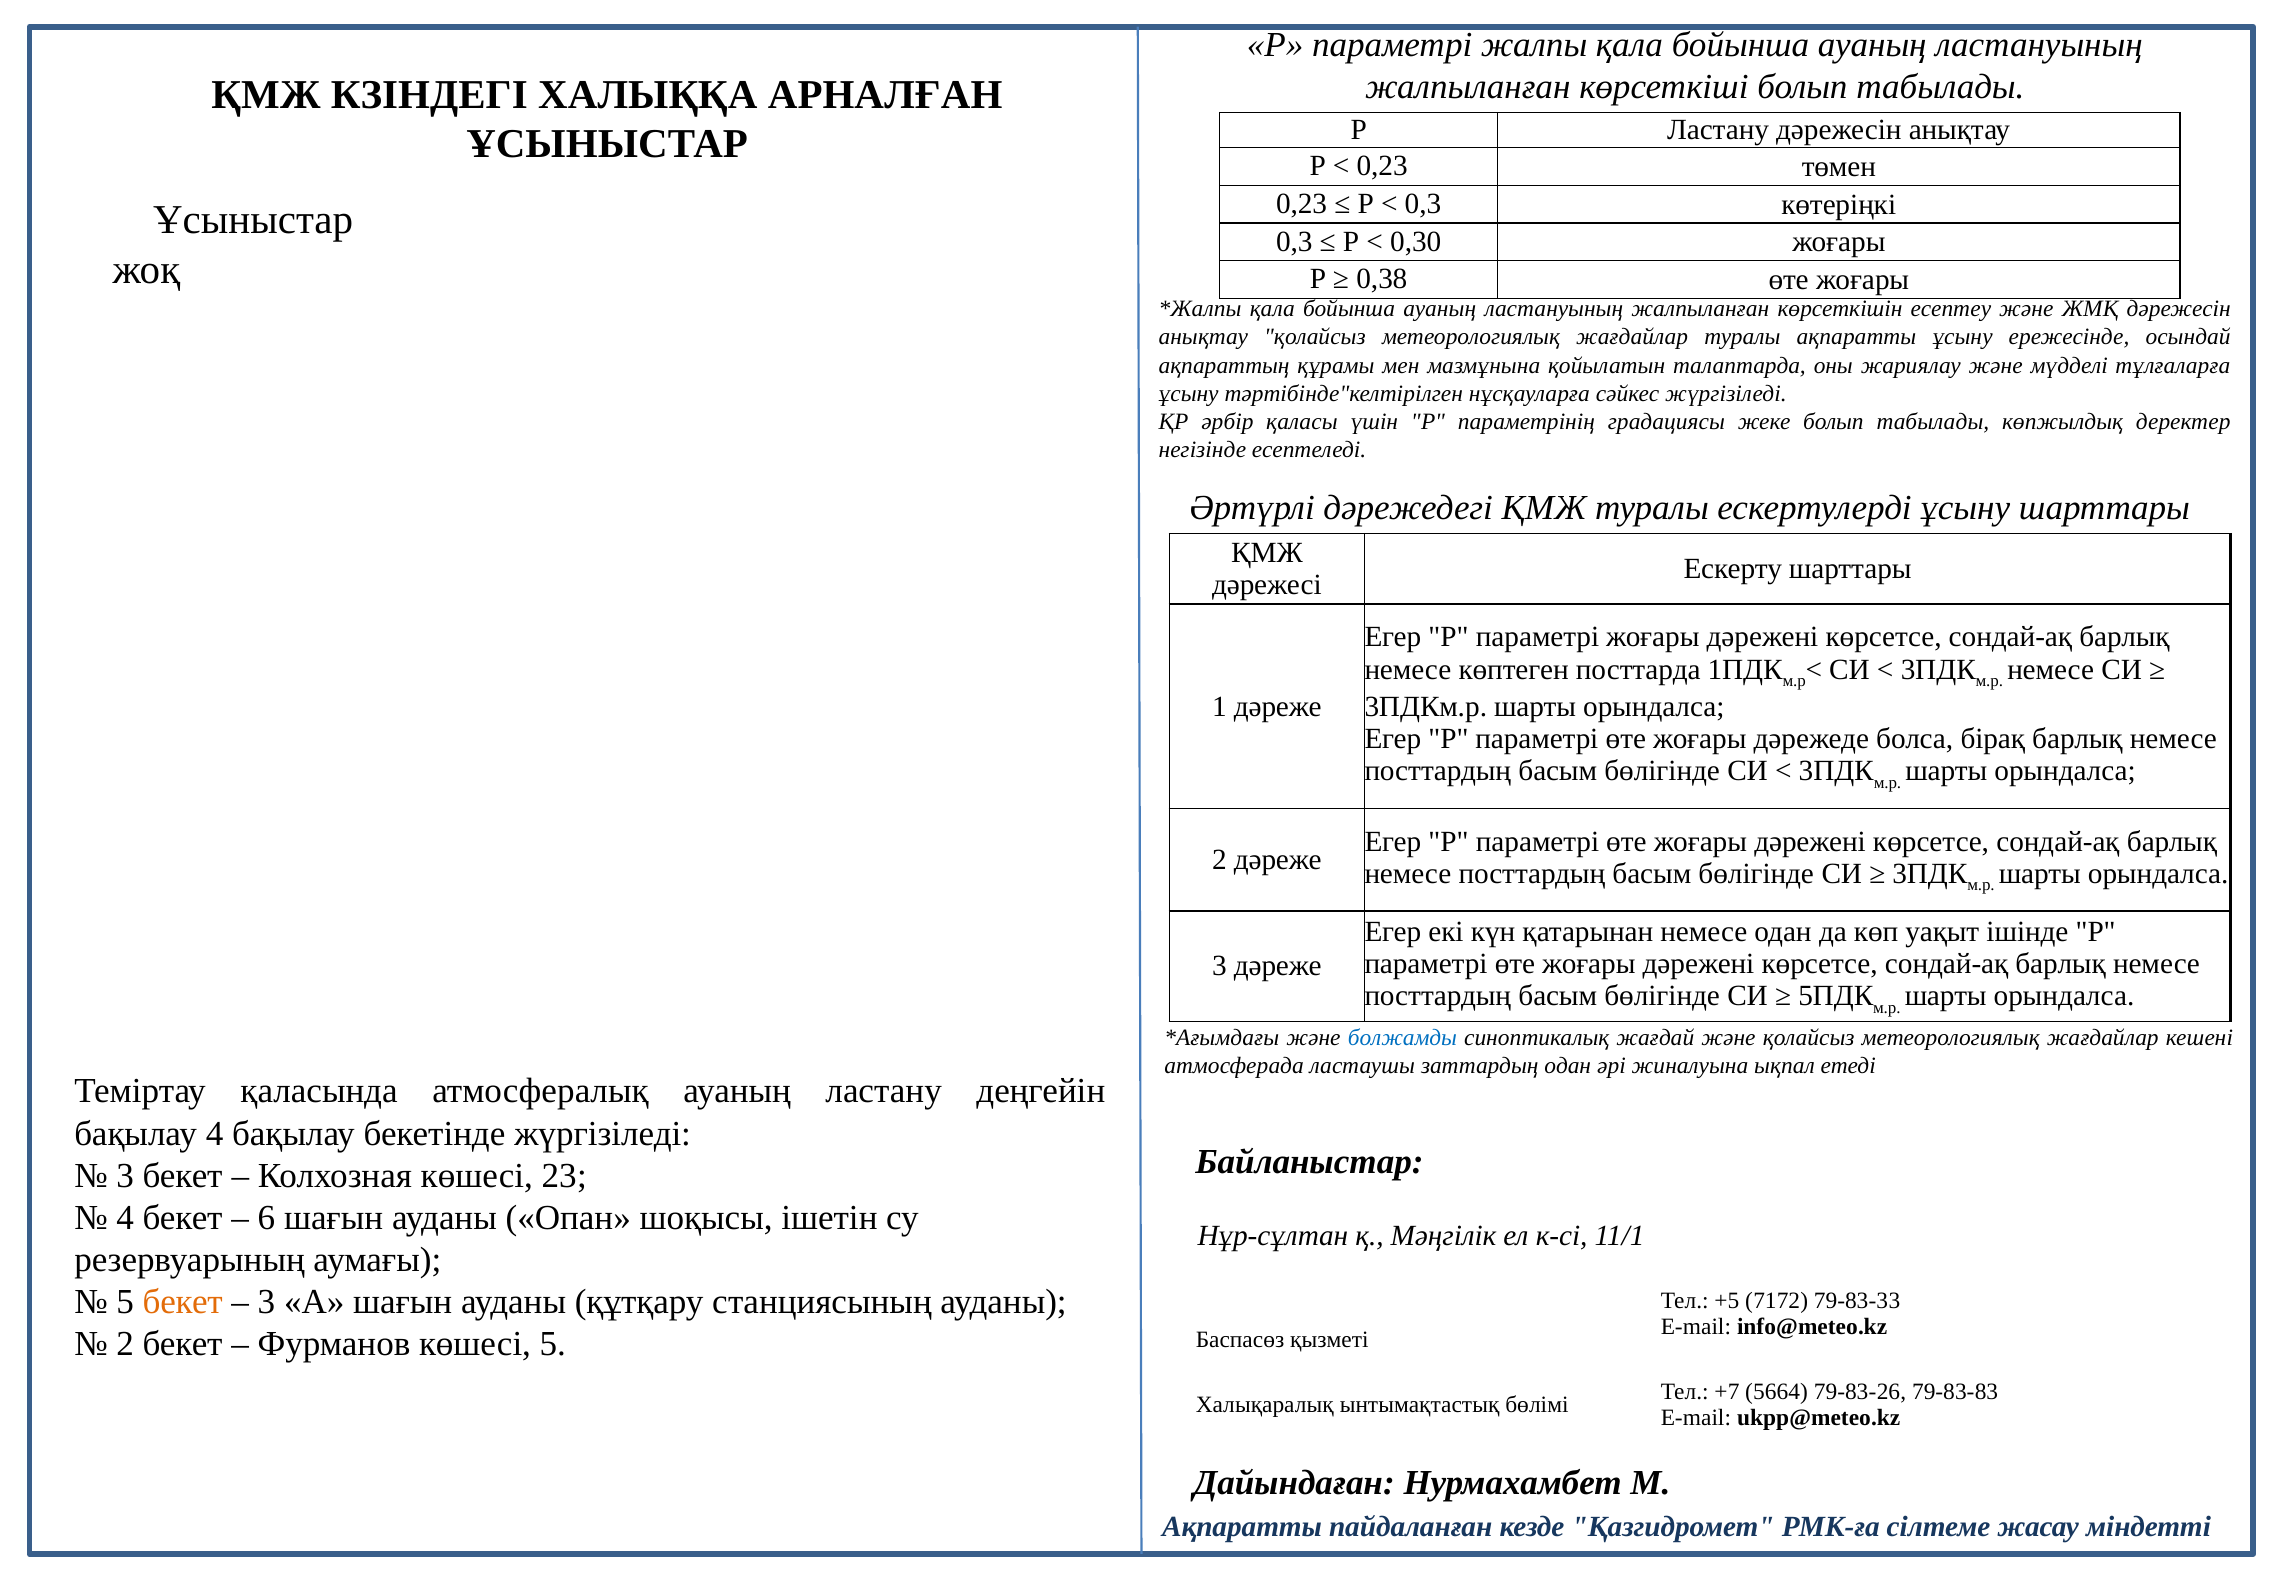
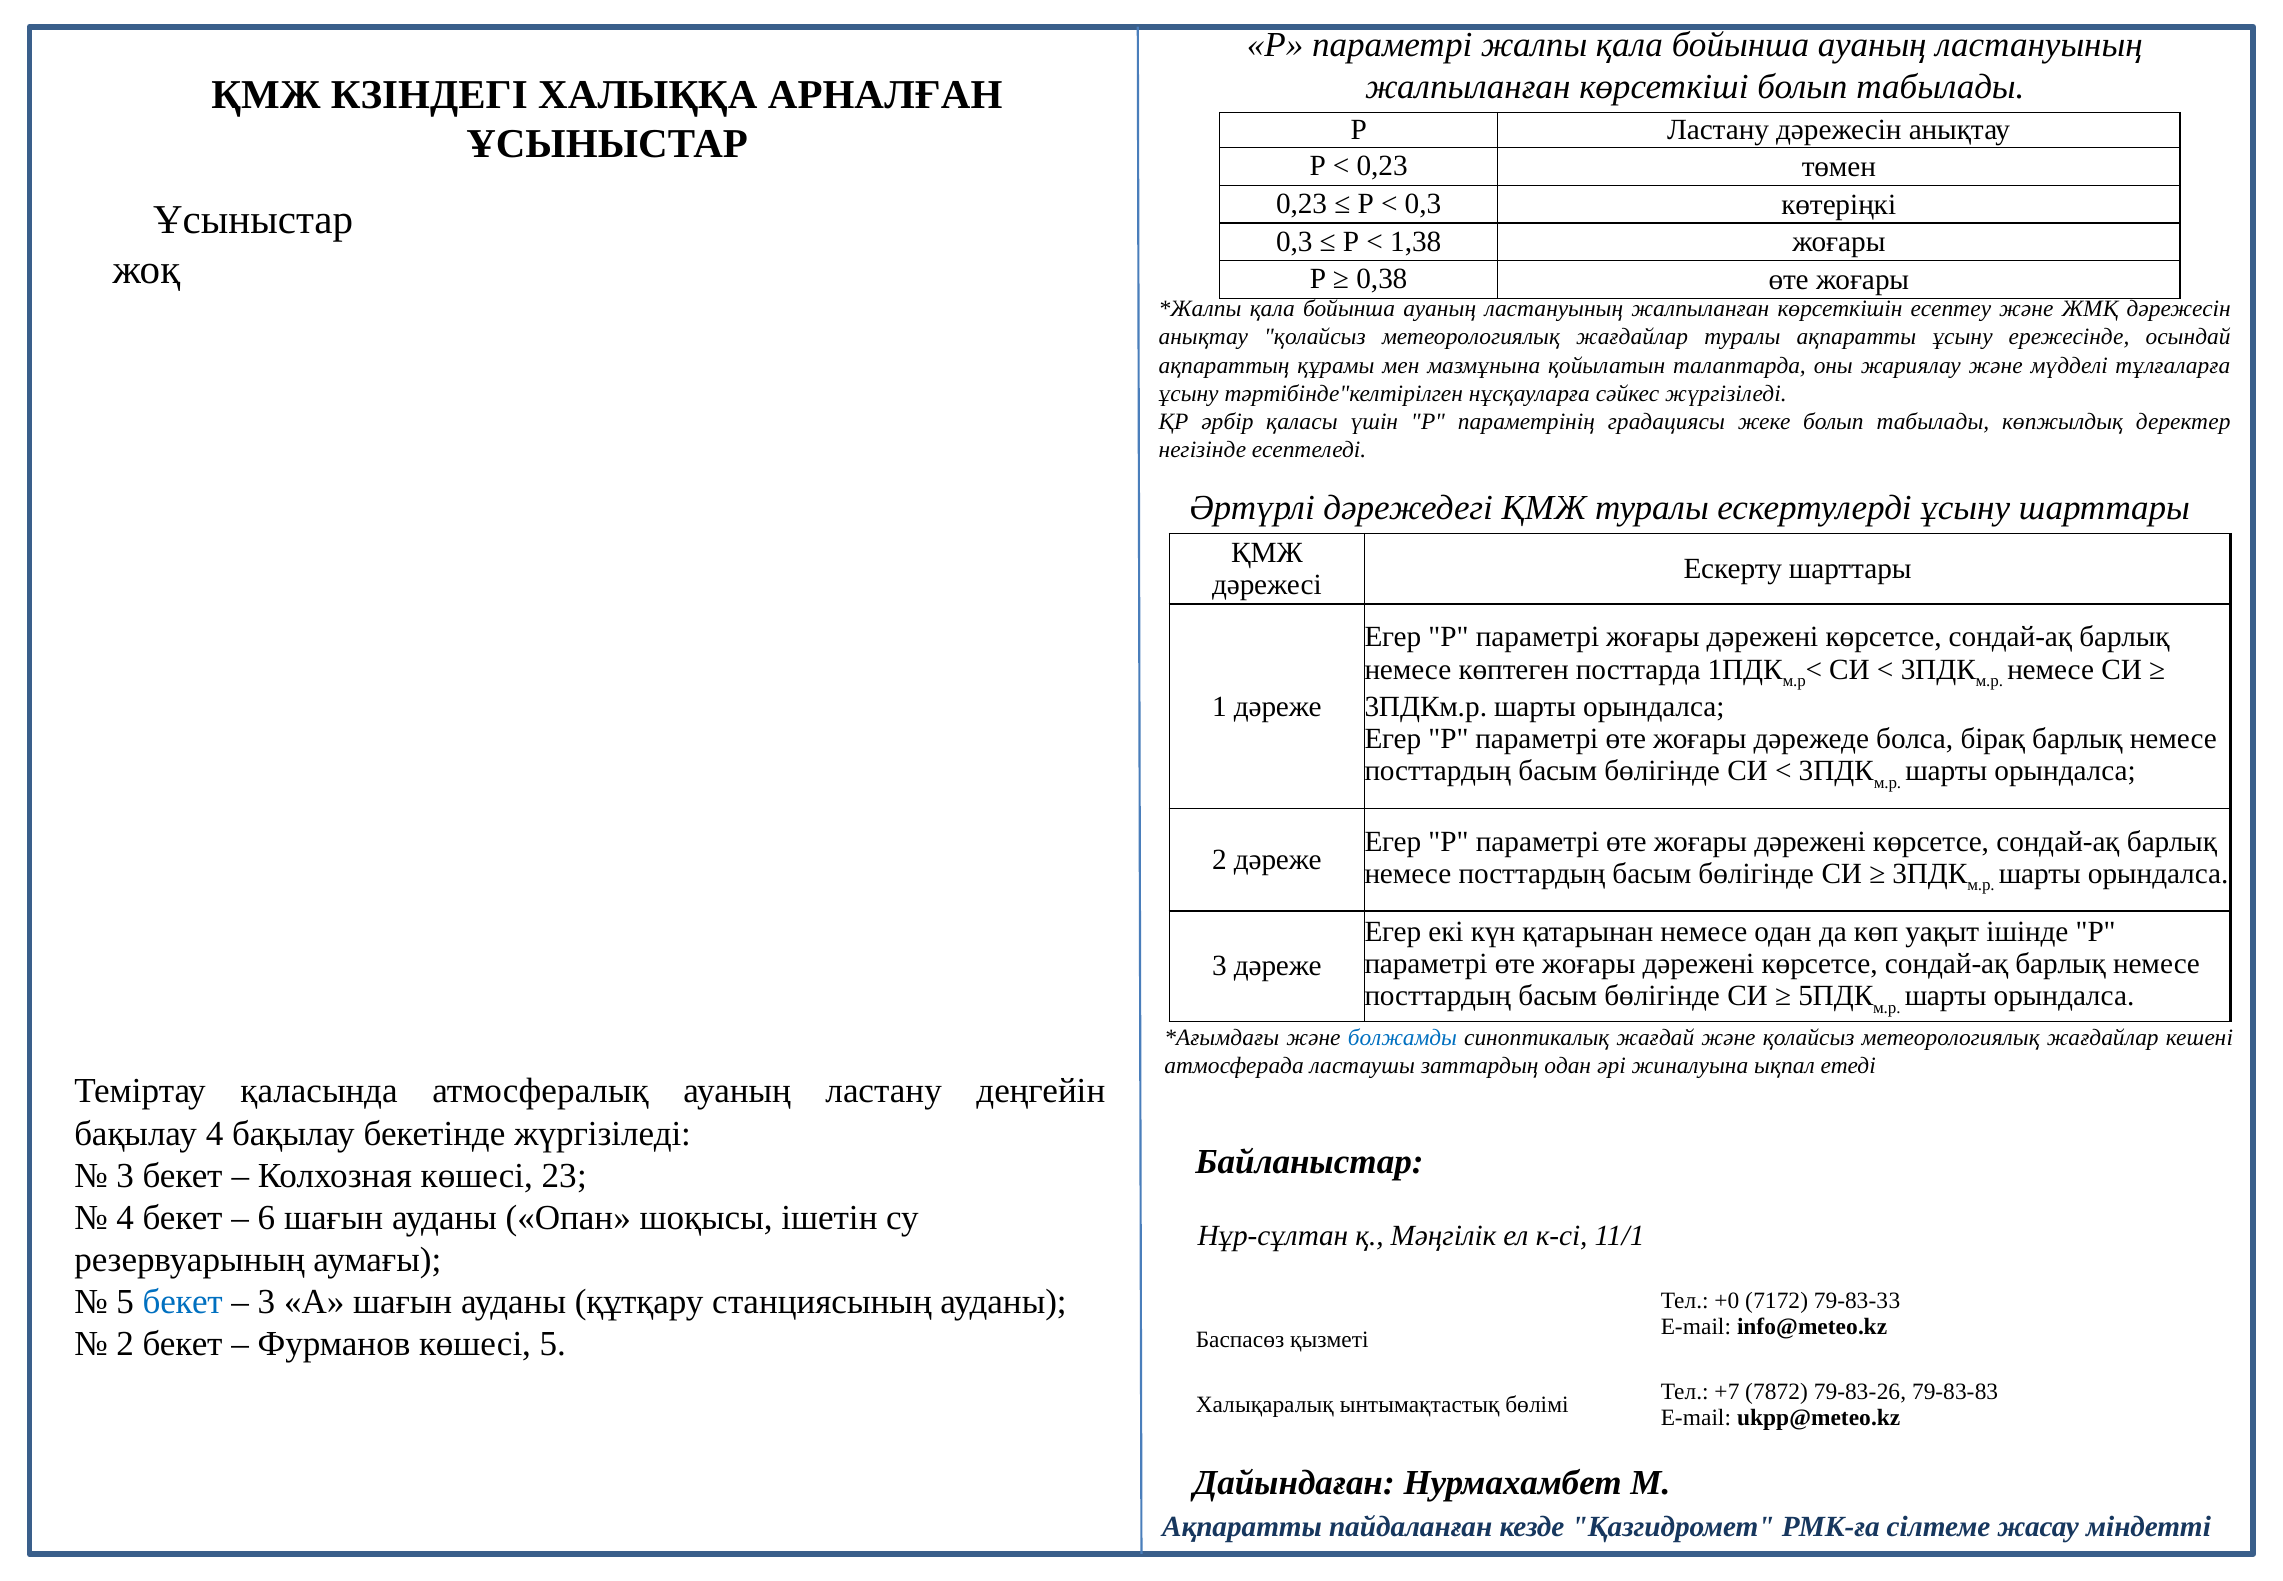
0,30: 0,30 -> 1,38
бекет at (183, 1302) colour: orange -> blue
+5: +5 -> +0
5664: 5664 -> 7872
